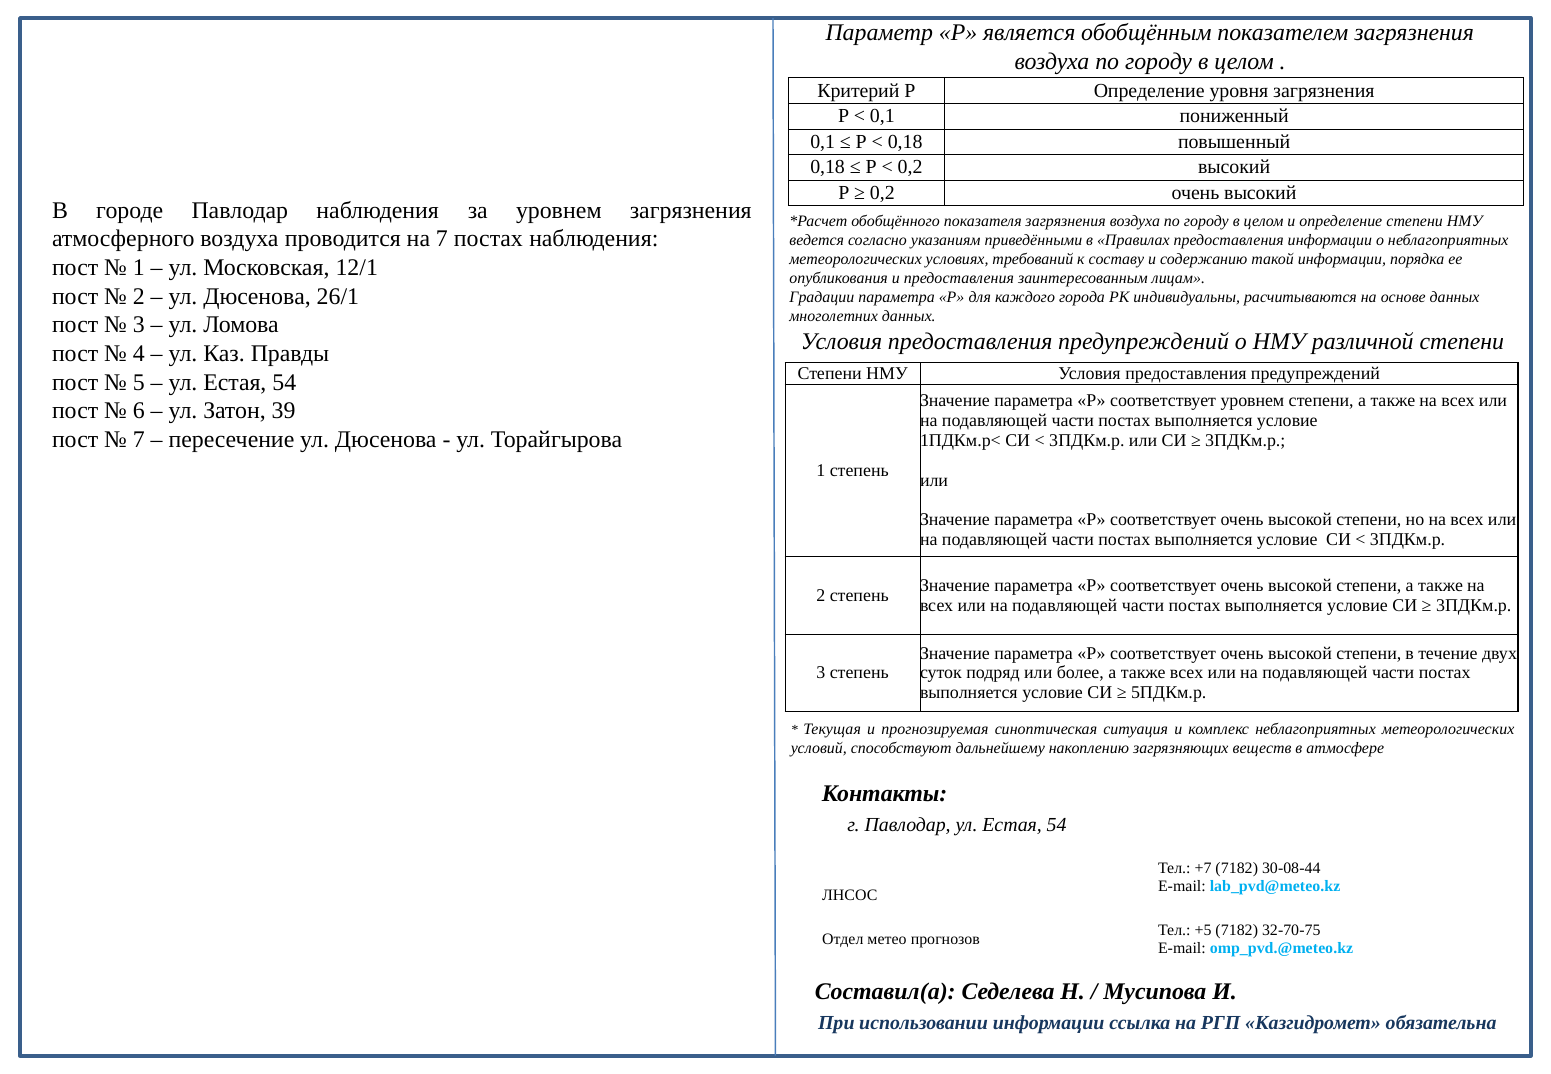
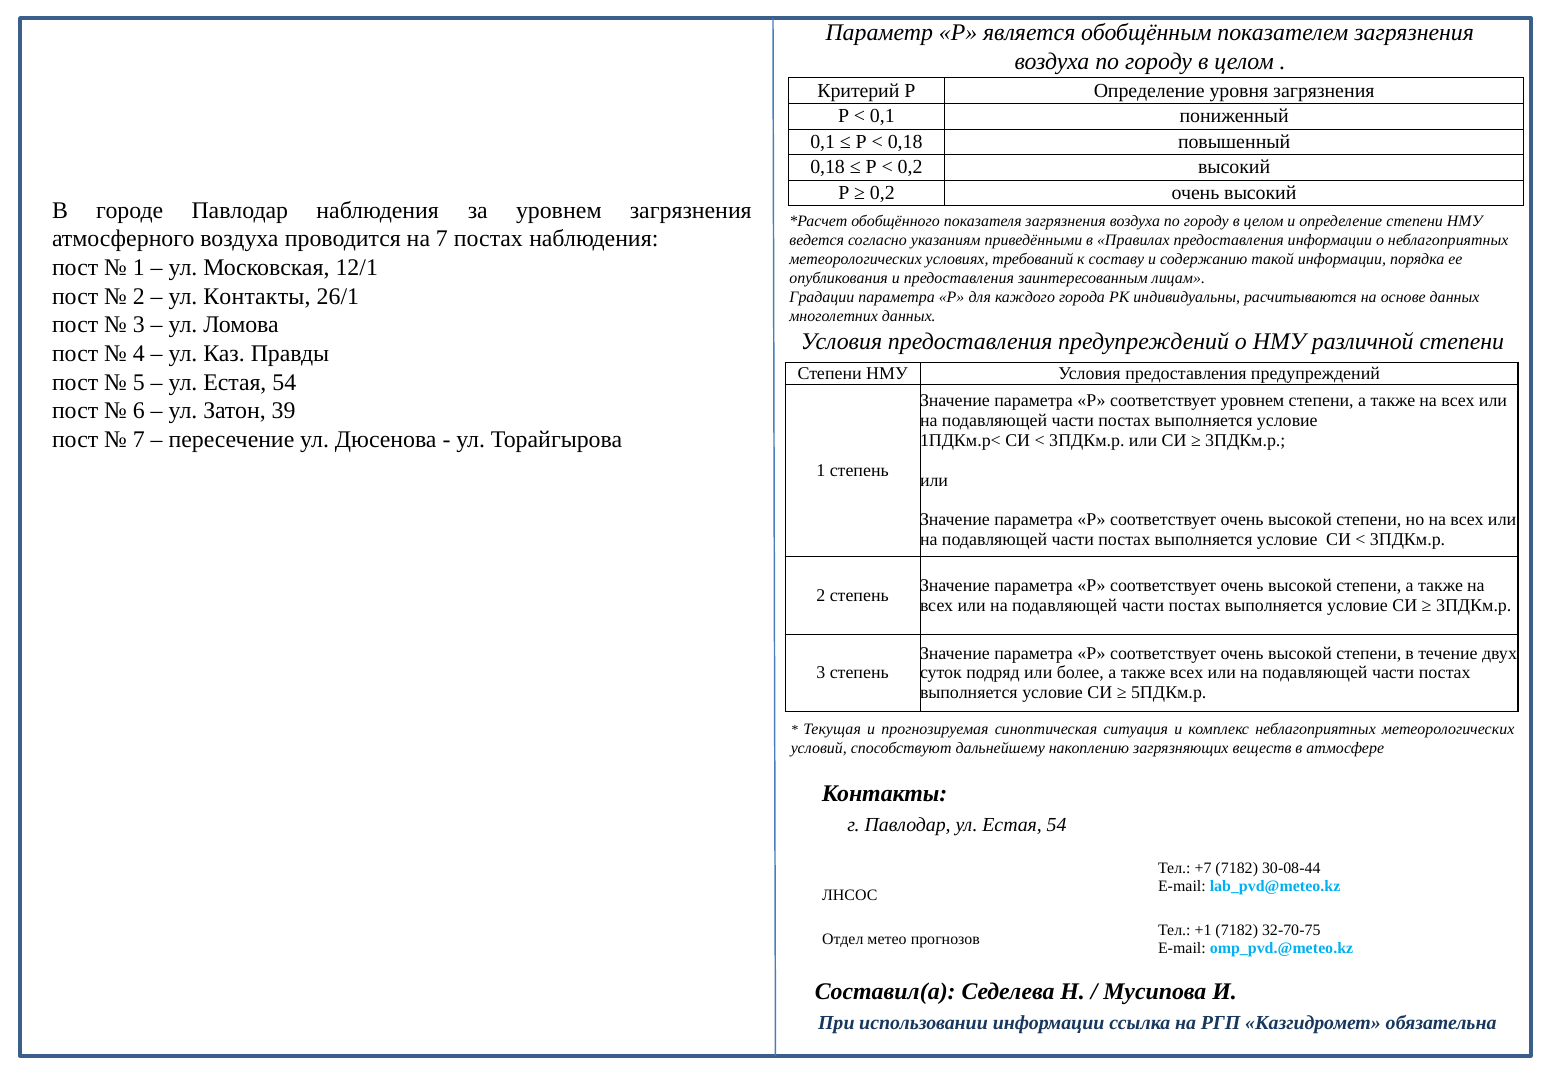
Дюсенова at (257, 296): Дюсенова -> Контакты
+5: +5 -> +1
